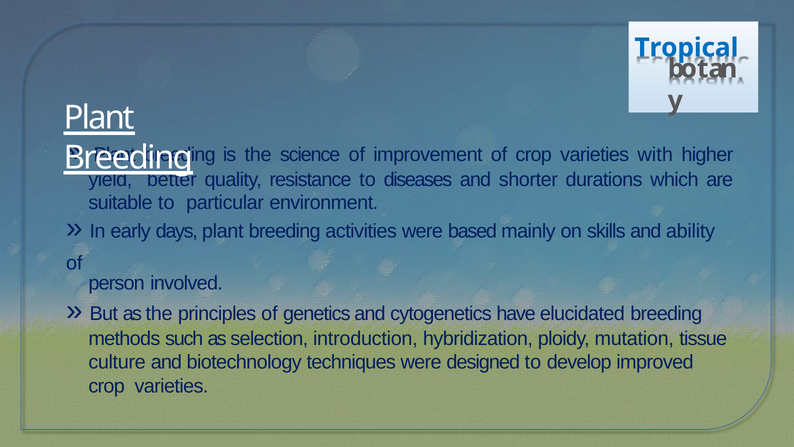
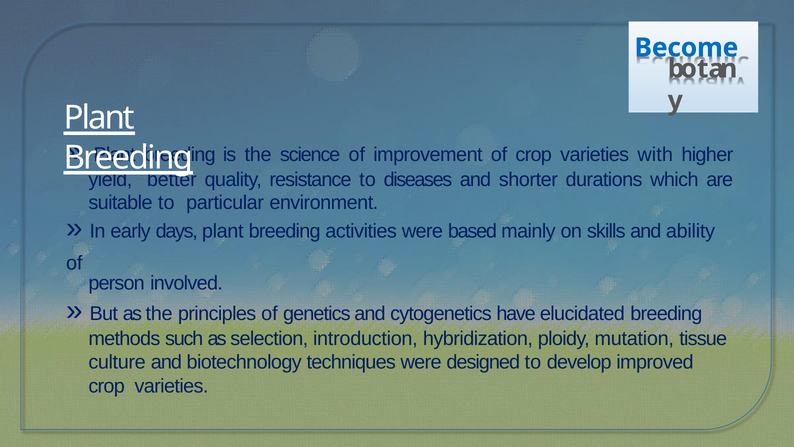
Tropical: Tropical -> Become
